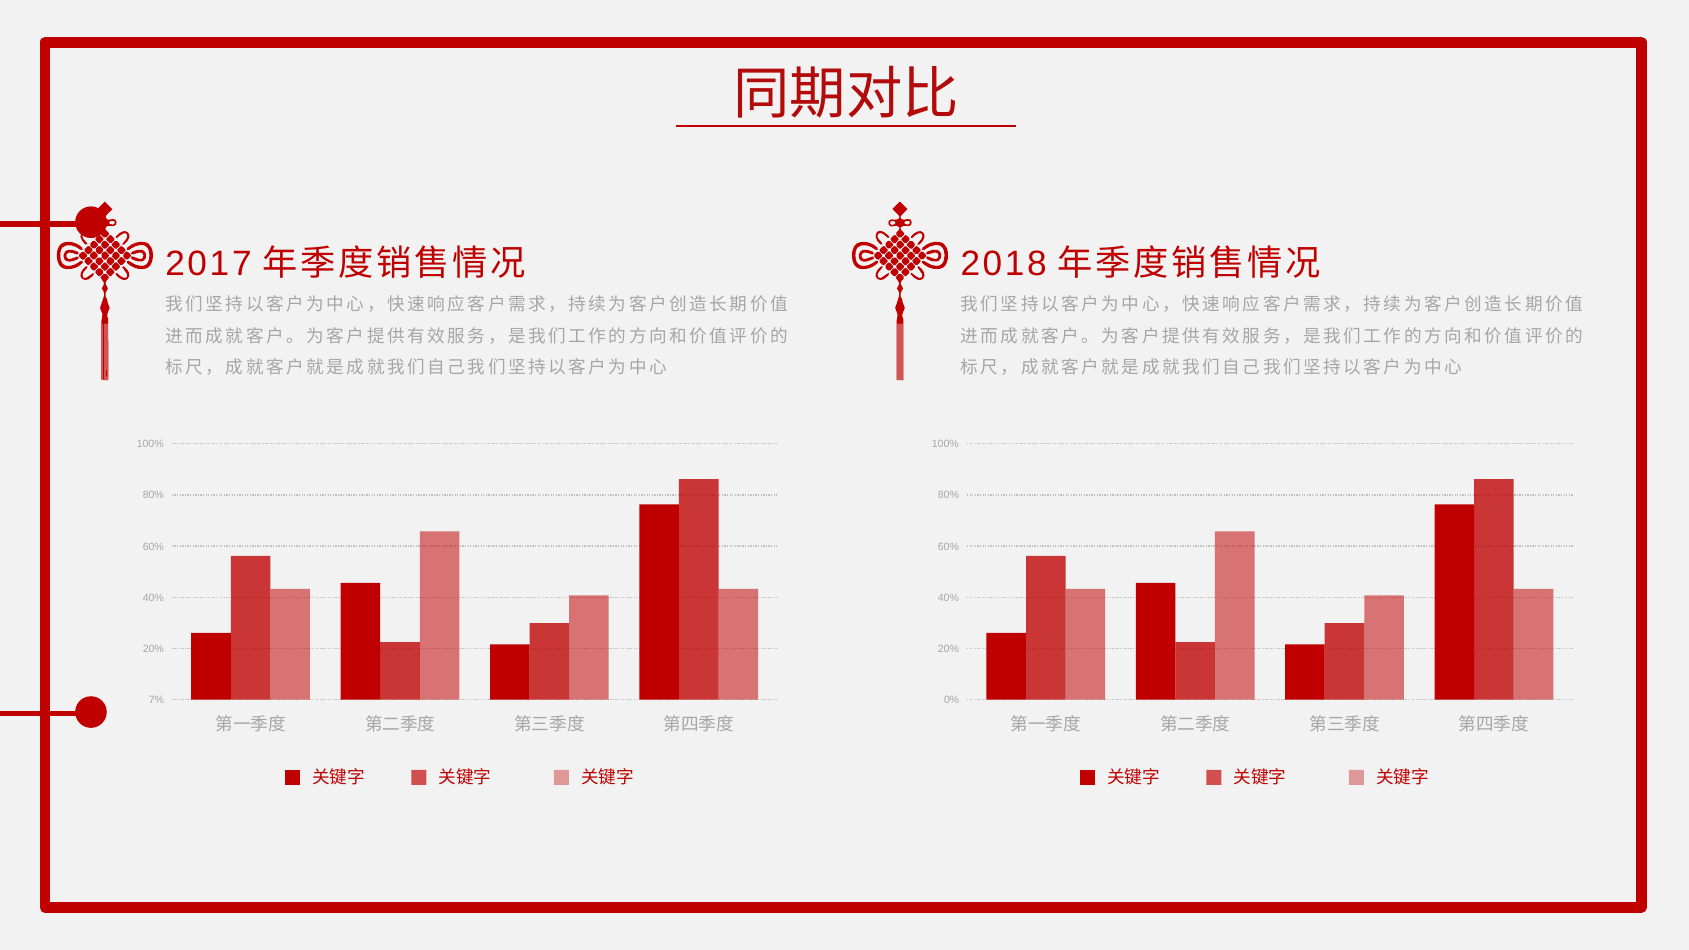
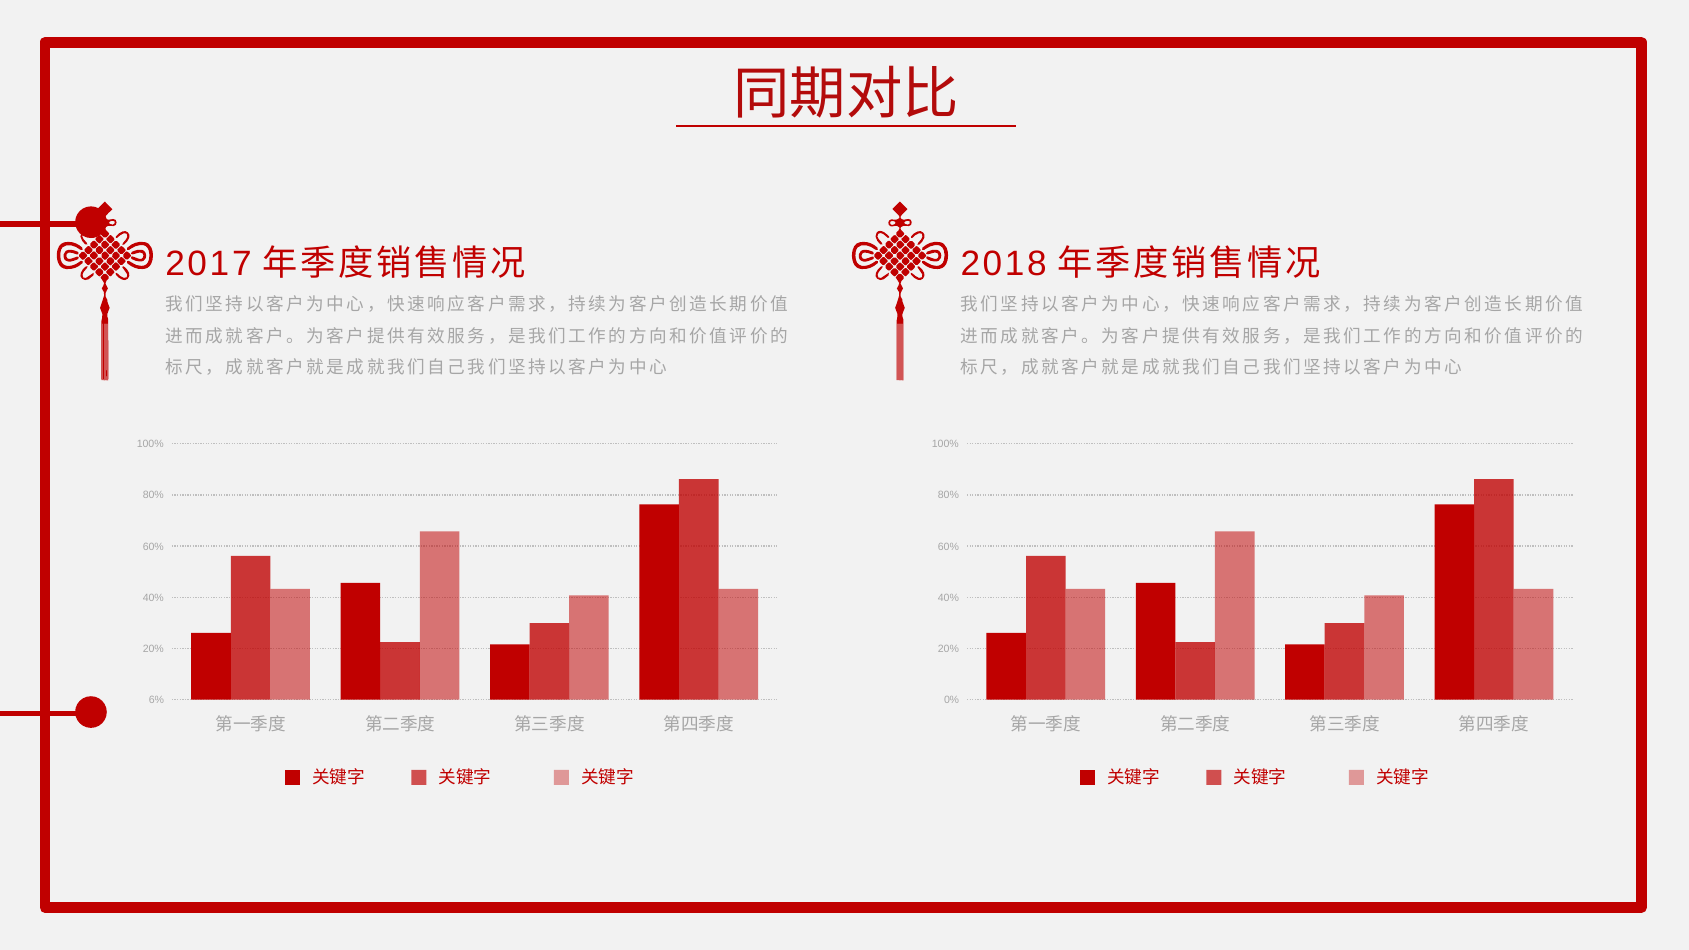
7%: 7% -> 6%
